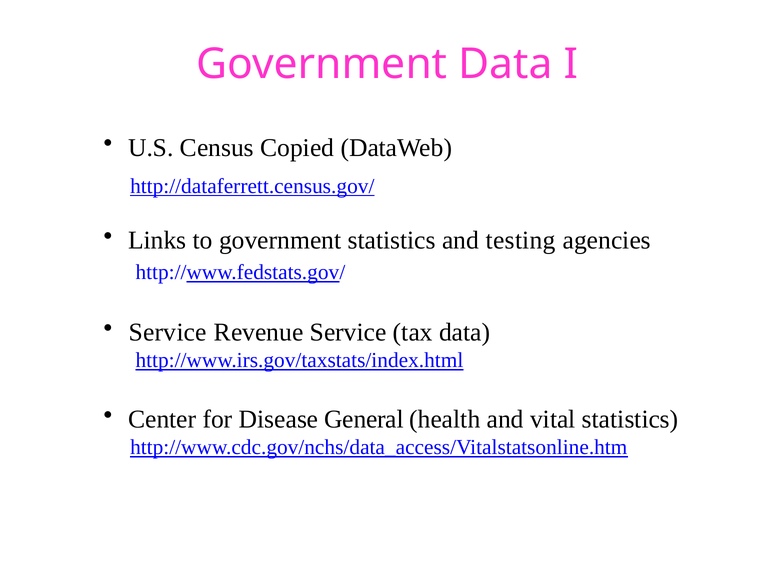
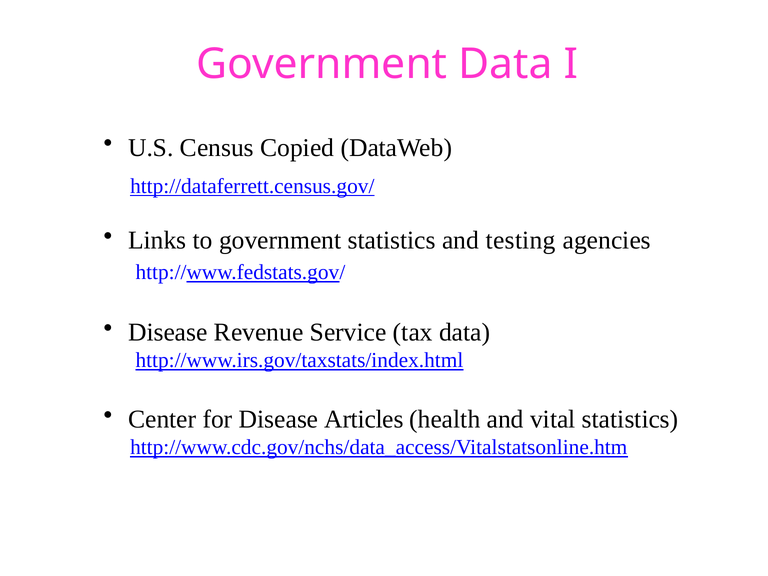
Service at (168, 332): Service -> Disease
General: General -> Articles
